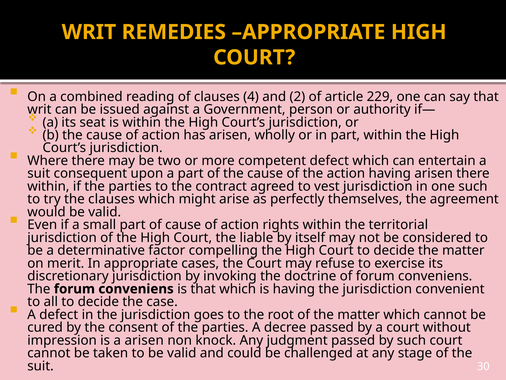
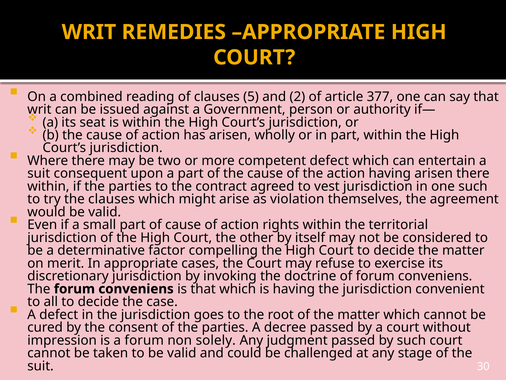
4: 4 -> 5
229: 229 -> 377
perfectly: perfectly -> violation
liable: liable -> other
a arisen: arisen -> forum
knock: knock -> solely
